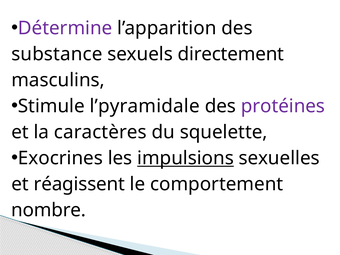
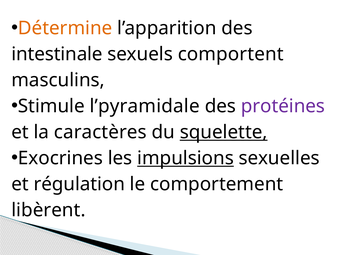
Détermine colour: purple -> orange
substance: substance -> intestinale
directement: directement -> comportent
squelette underline: none -> present
réagissent: réagissent -> régulation
nombre: nombre -> libèrent
